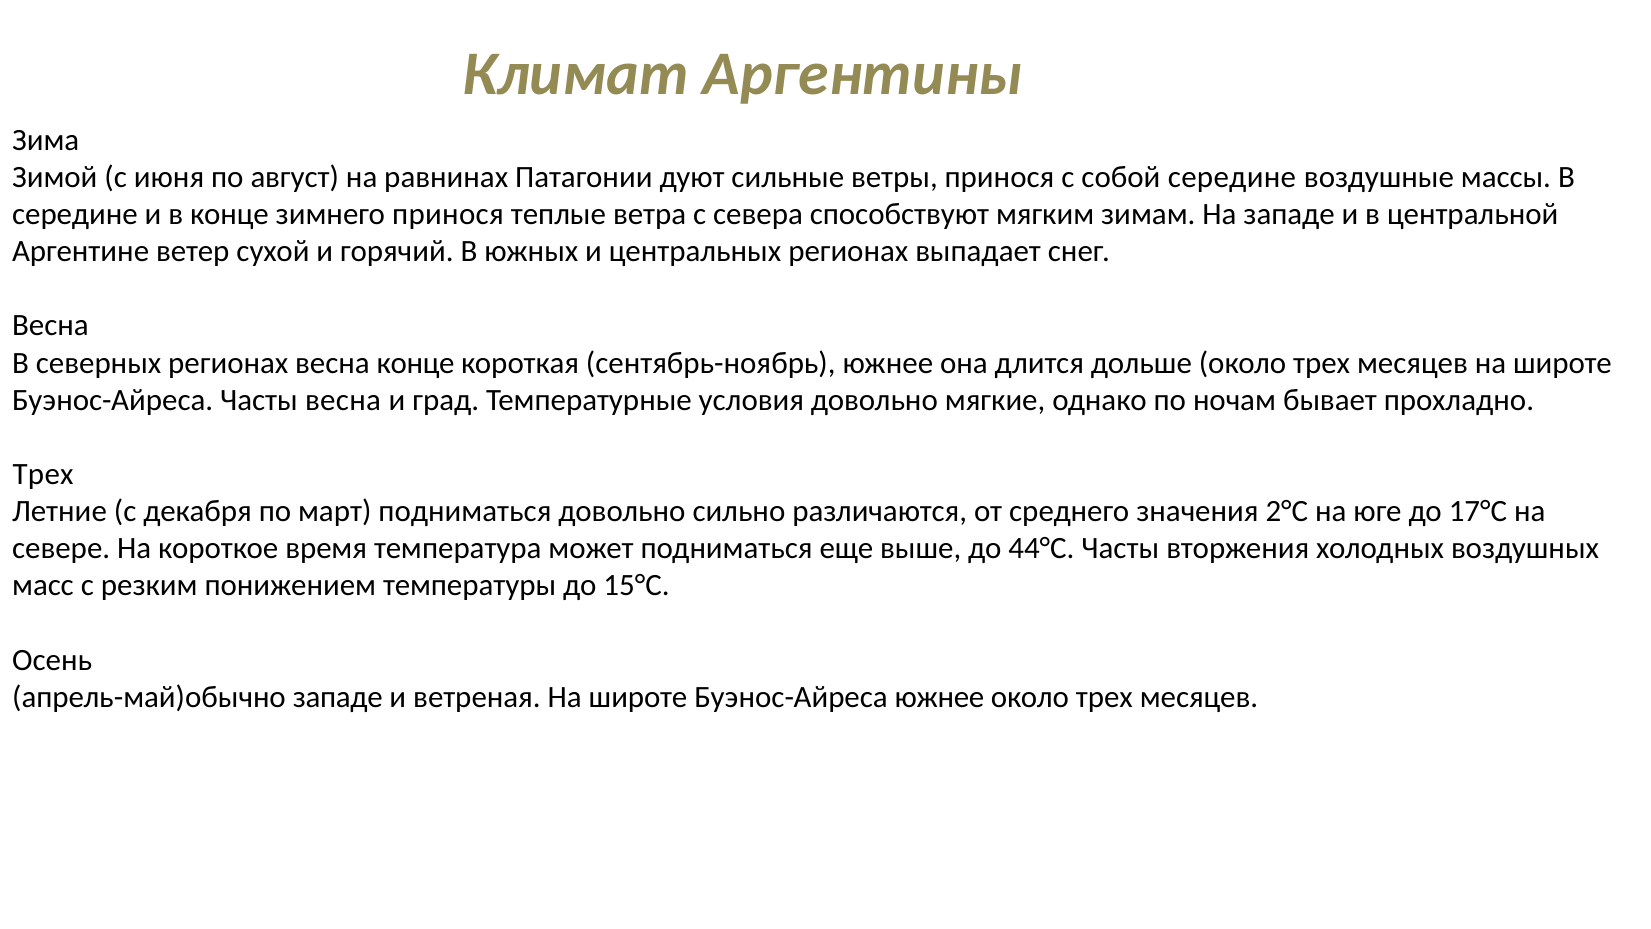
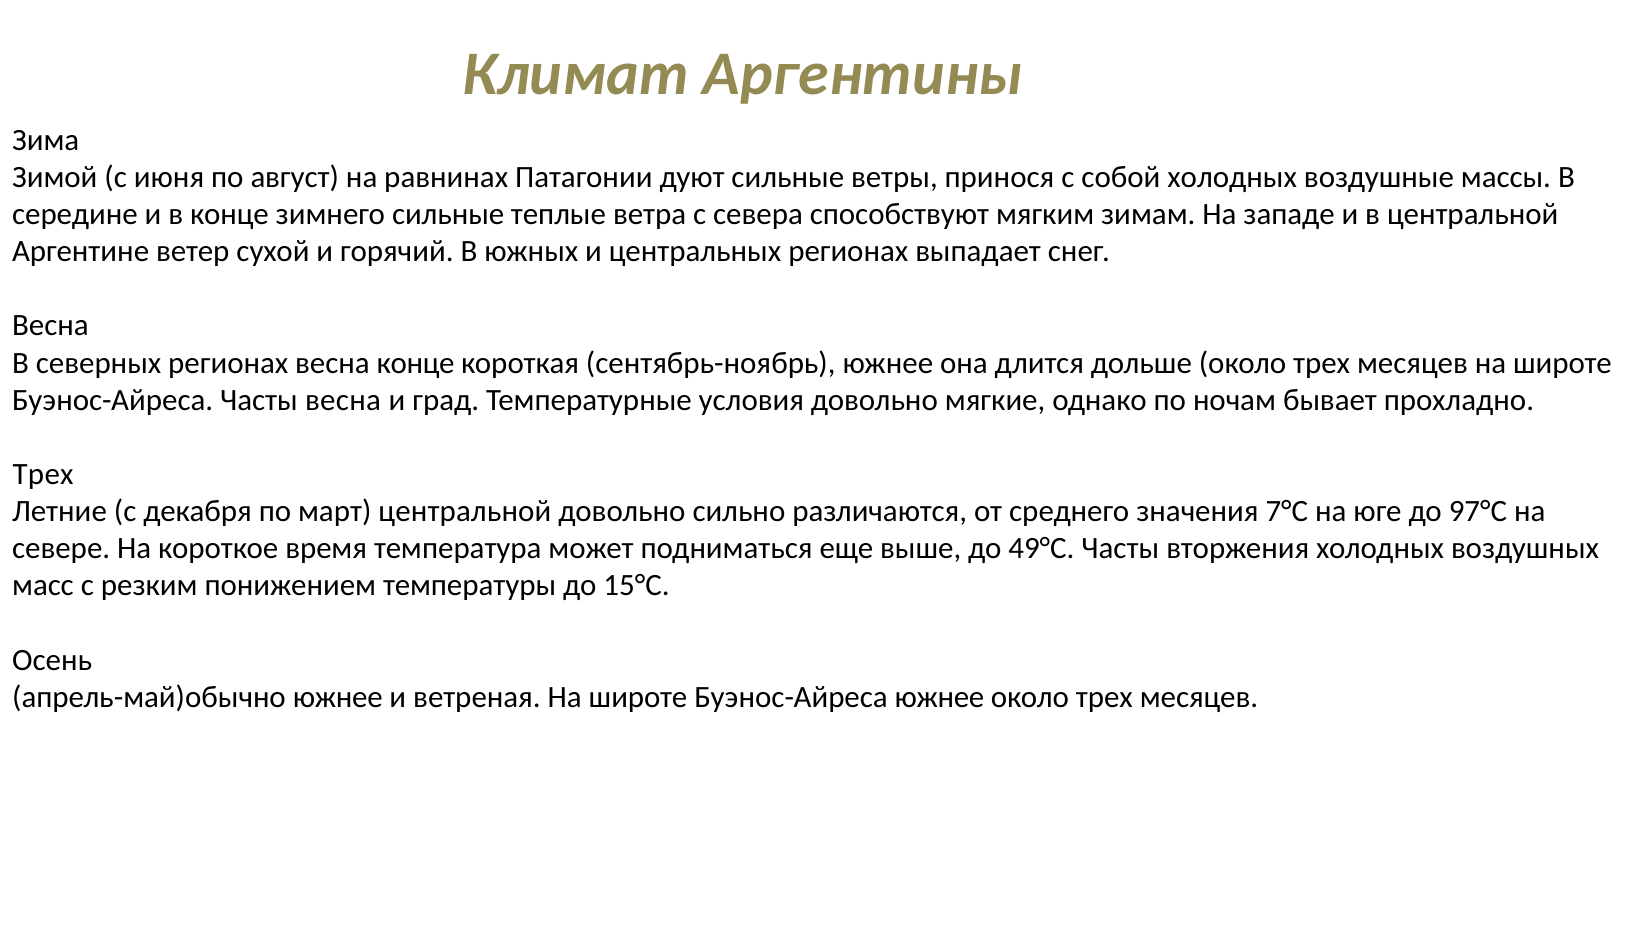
собой середине: середине -> холодных
зимнего принося: принося -> сильные
март подниматься: подниматься -> центральной
2°C: 2°C -> 7°C
17°C: 17°C -> 97°C
44°C: 44°C -> 49°C
апрель-май)обычно западе: западе -> южнее
